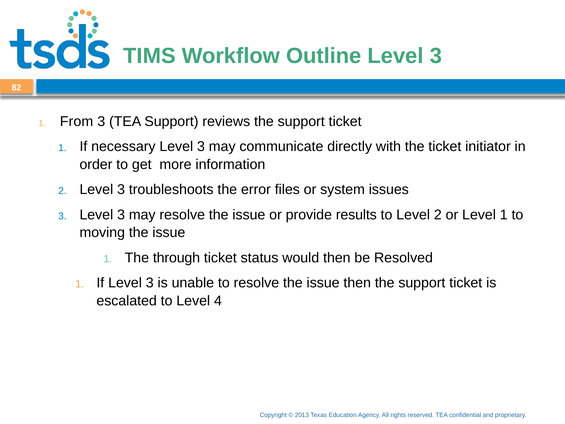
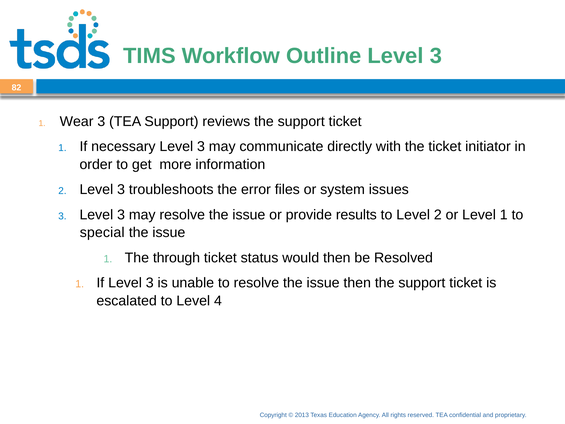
From: From -> Wear
moving: moving -> special
